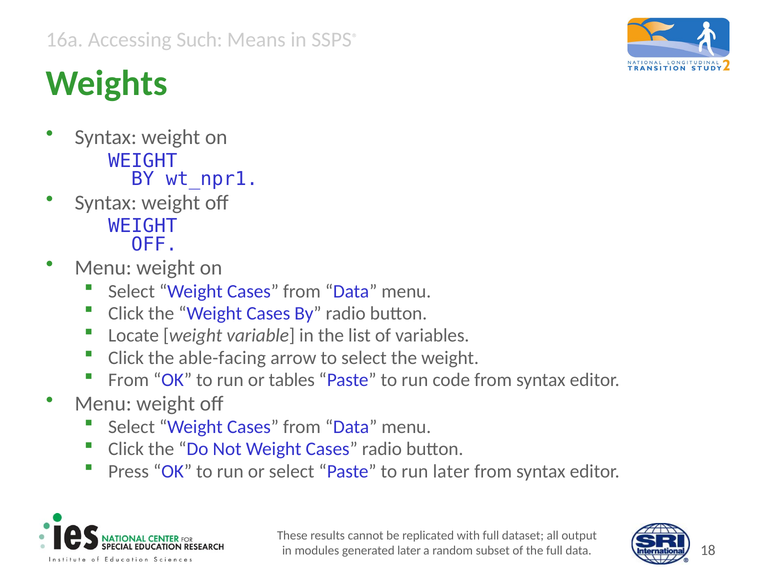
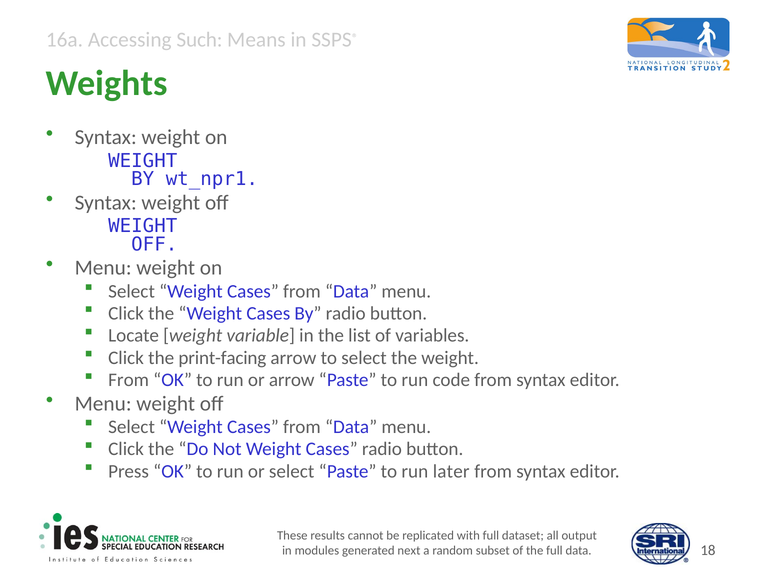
able-facing: able-facing -> print-facing
or tables: tables -> arrow
generated later: later -> next
